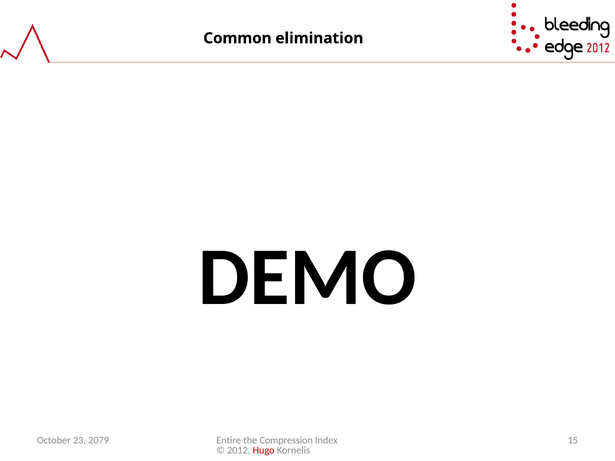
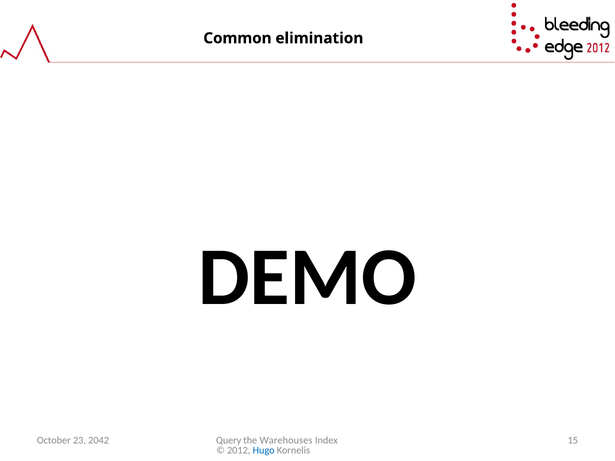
Entire: Entire -> Query
Compression: Compression -> Warehouses
2079: 2079 -> 2042
Hugo colour: red -> blue
